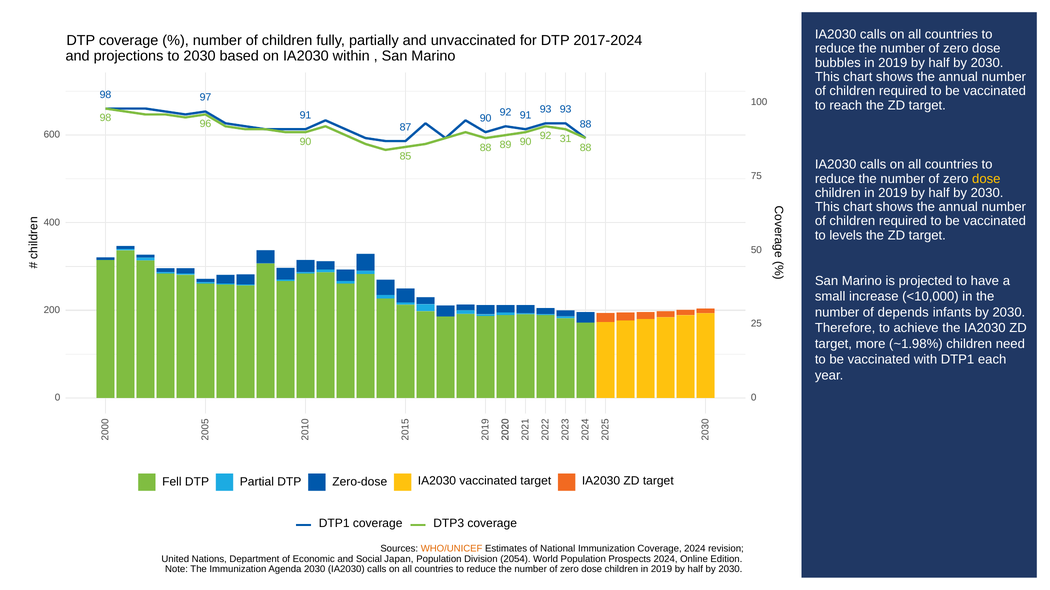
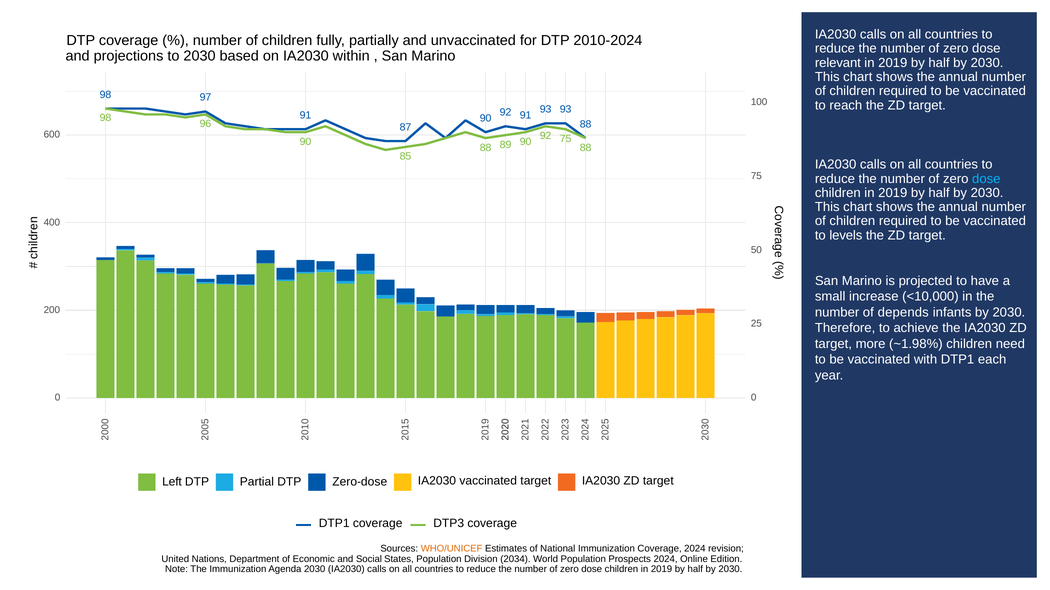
2017-2024: 2017-2024 -> 2010-2024
bubbles: bubbles -> relevant
92 31: 31 -> 75
dose at (986, 179) colour: yellow -> light blue
Fell: Fell -> Left
Japan: Japan -> States
2054: 2054 -> 2034
